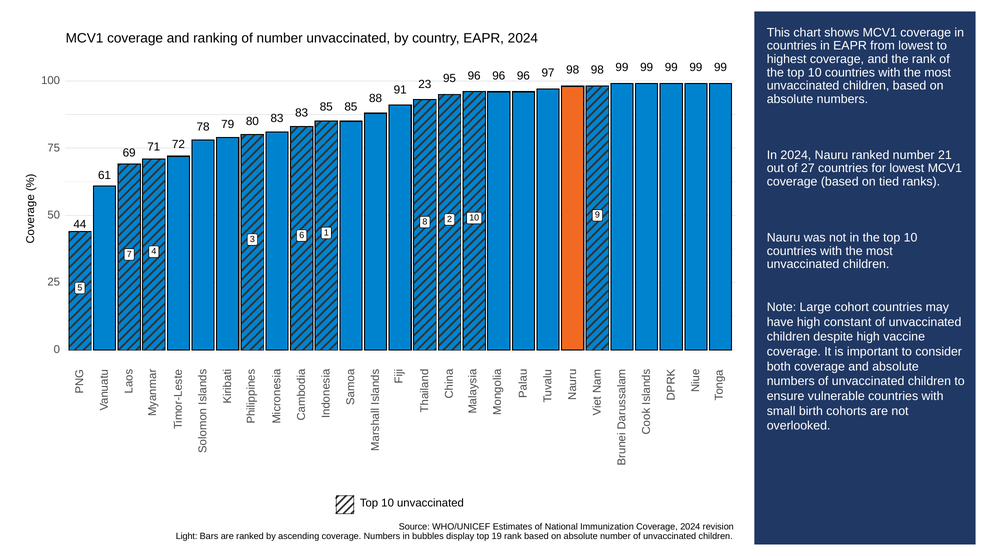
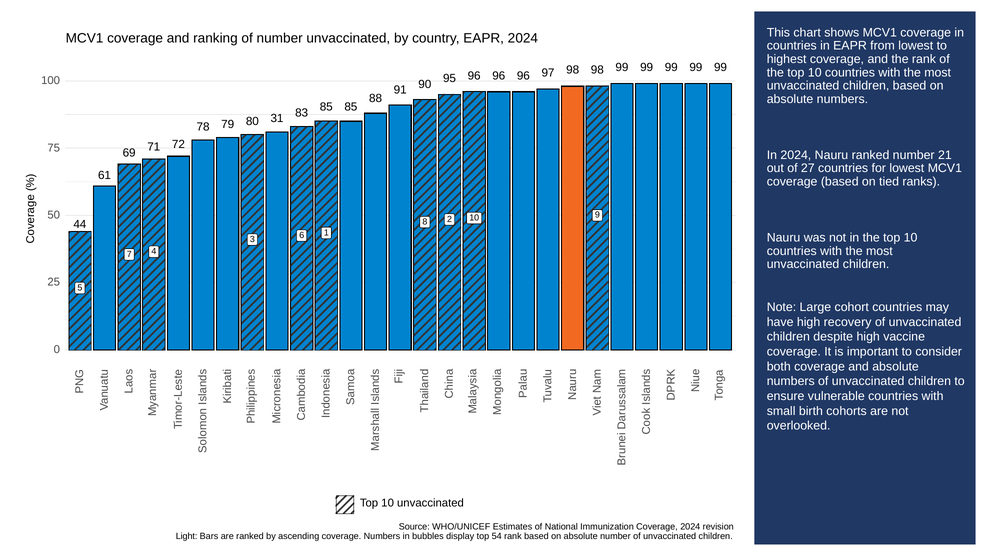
23: 23 -> 90
80 83: 83 -> 31
constant: constant -> recovery
19: 19 -> 54
